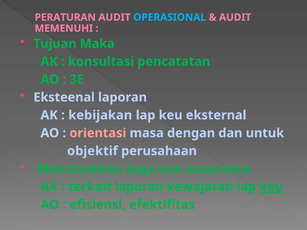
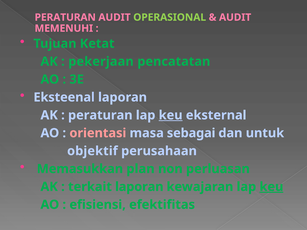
OPERASIONAL colour: light blue -> light green
Maka: Maka -> Ketat
konsultasi: konsultasi -> pekerjaan
kebijakan at (100, 115): kebijakan -> peraturan
keu at (171, 115) underline: none -> present
dengan: dengan -> sebagai
juga: juga -> plan
assurance: assurance -> perluasan
